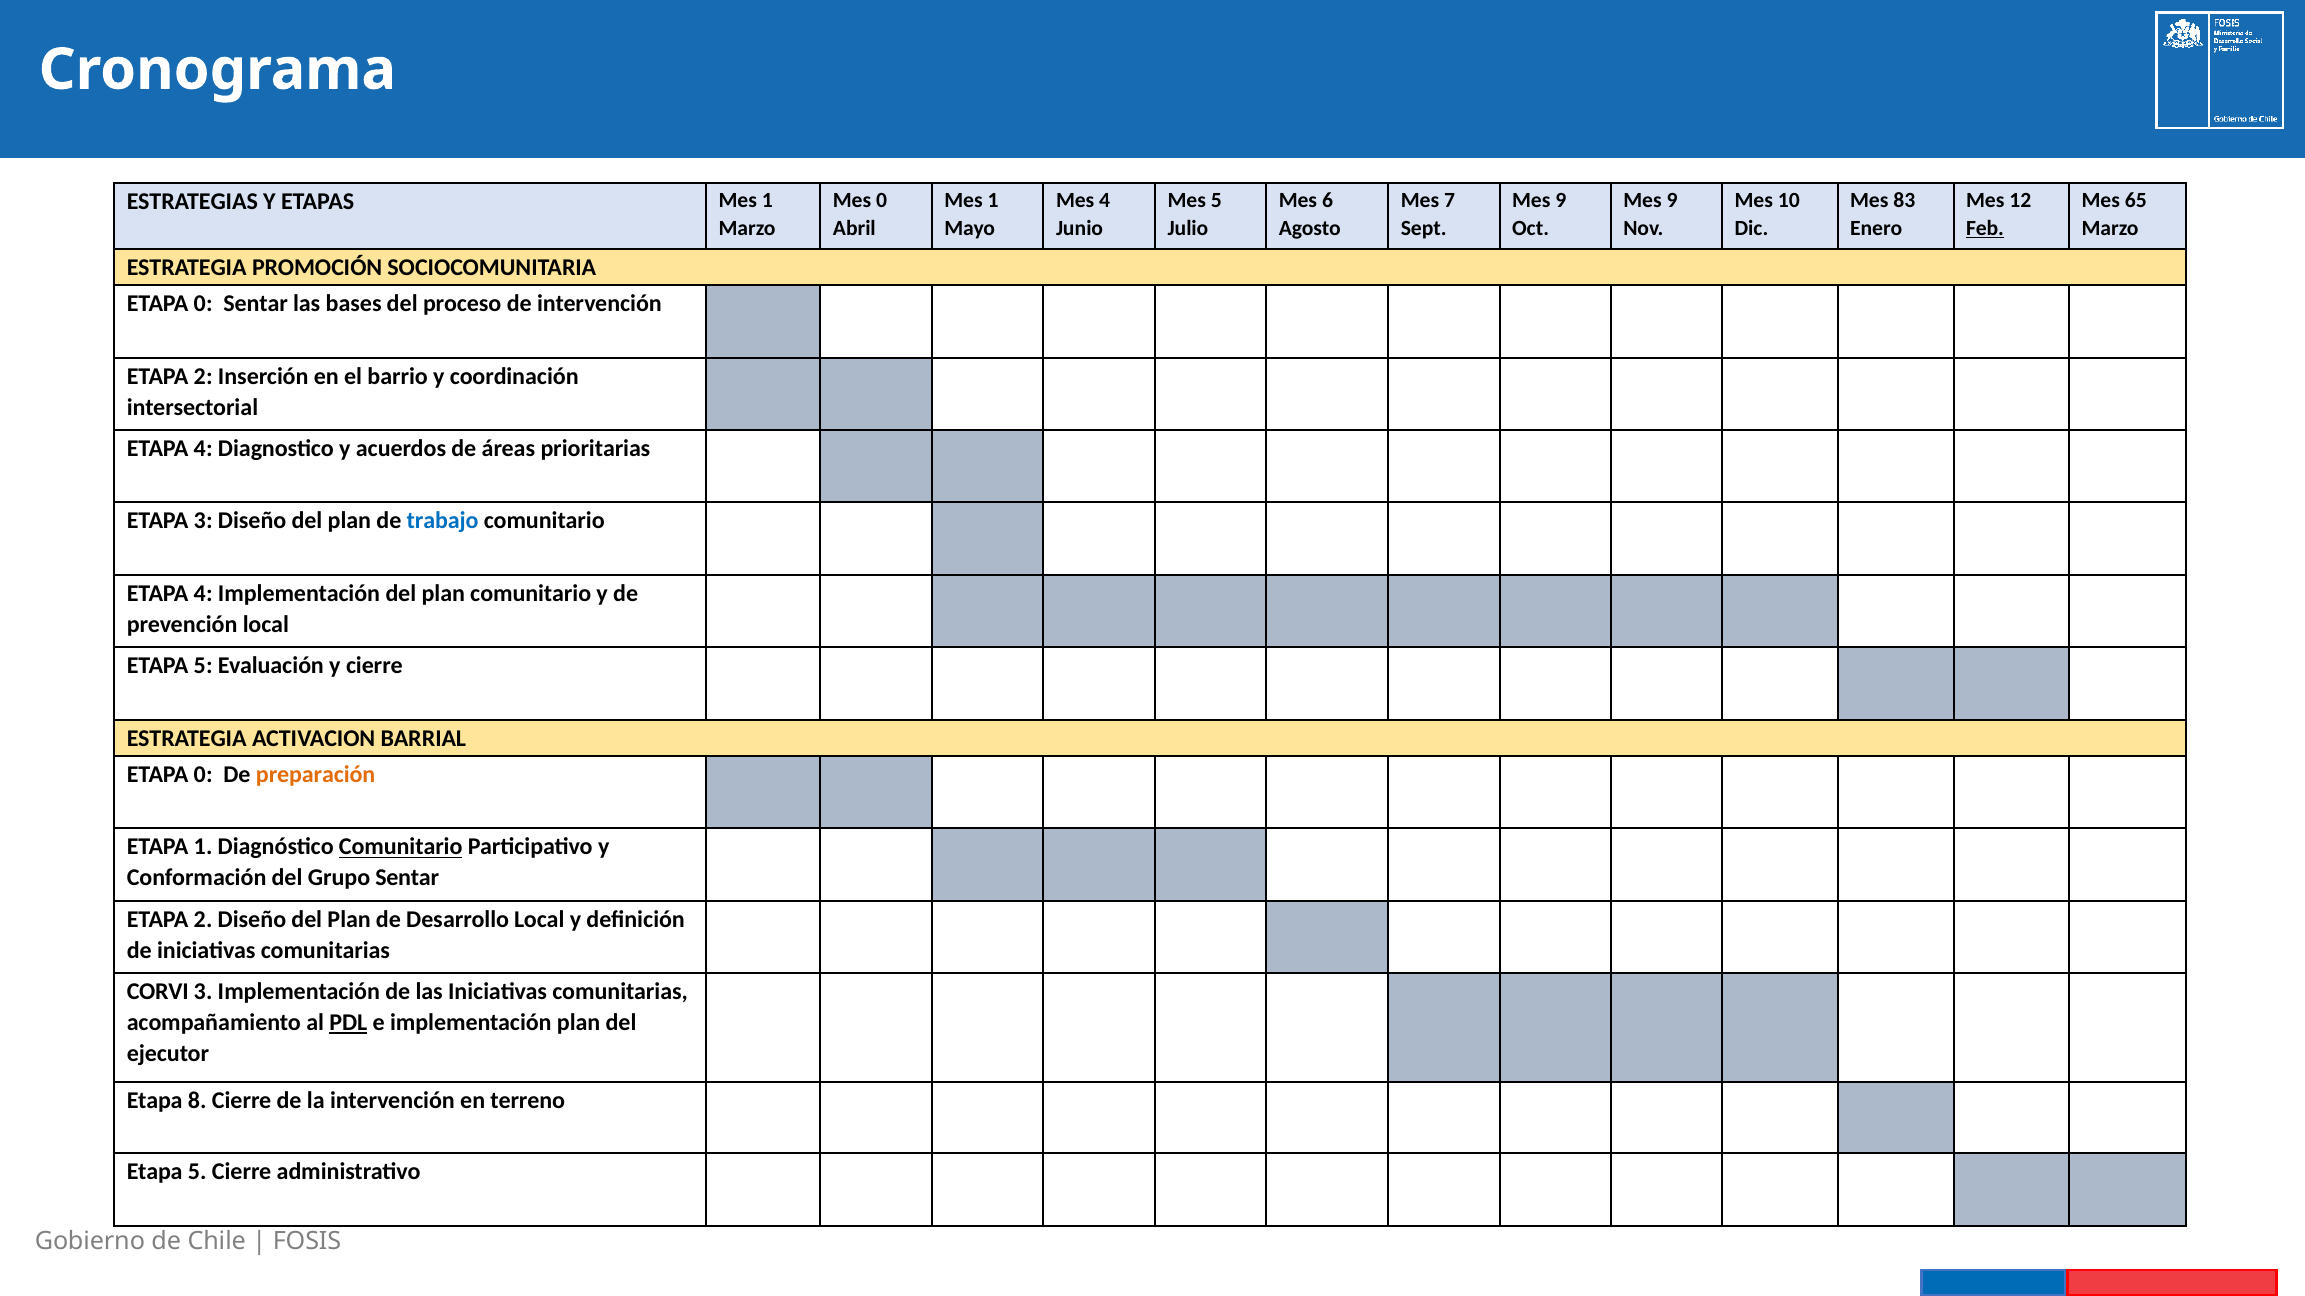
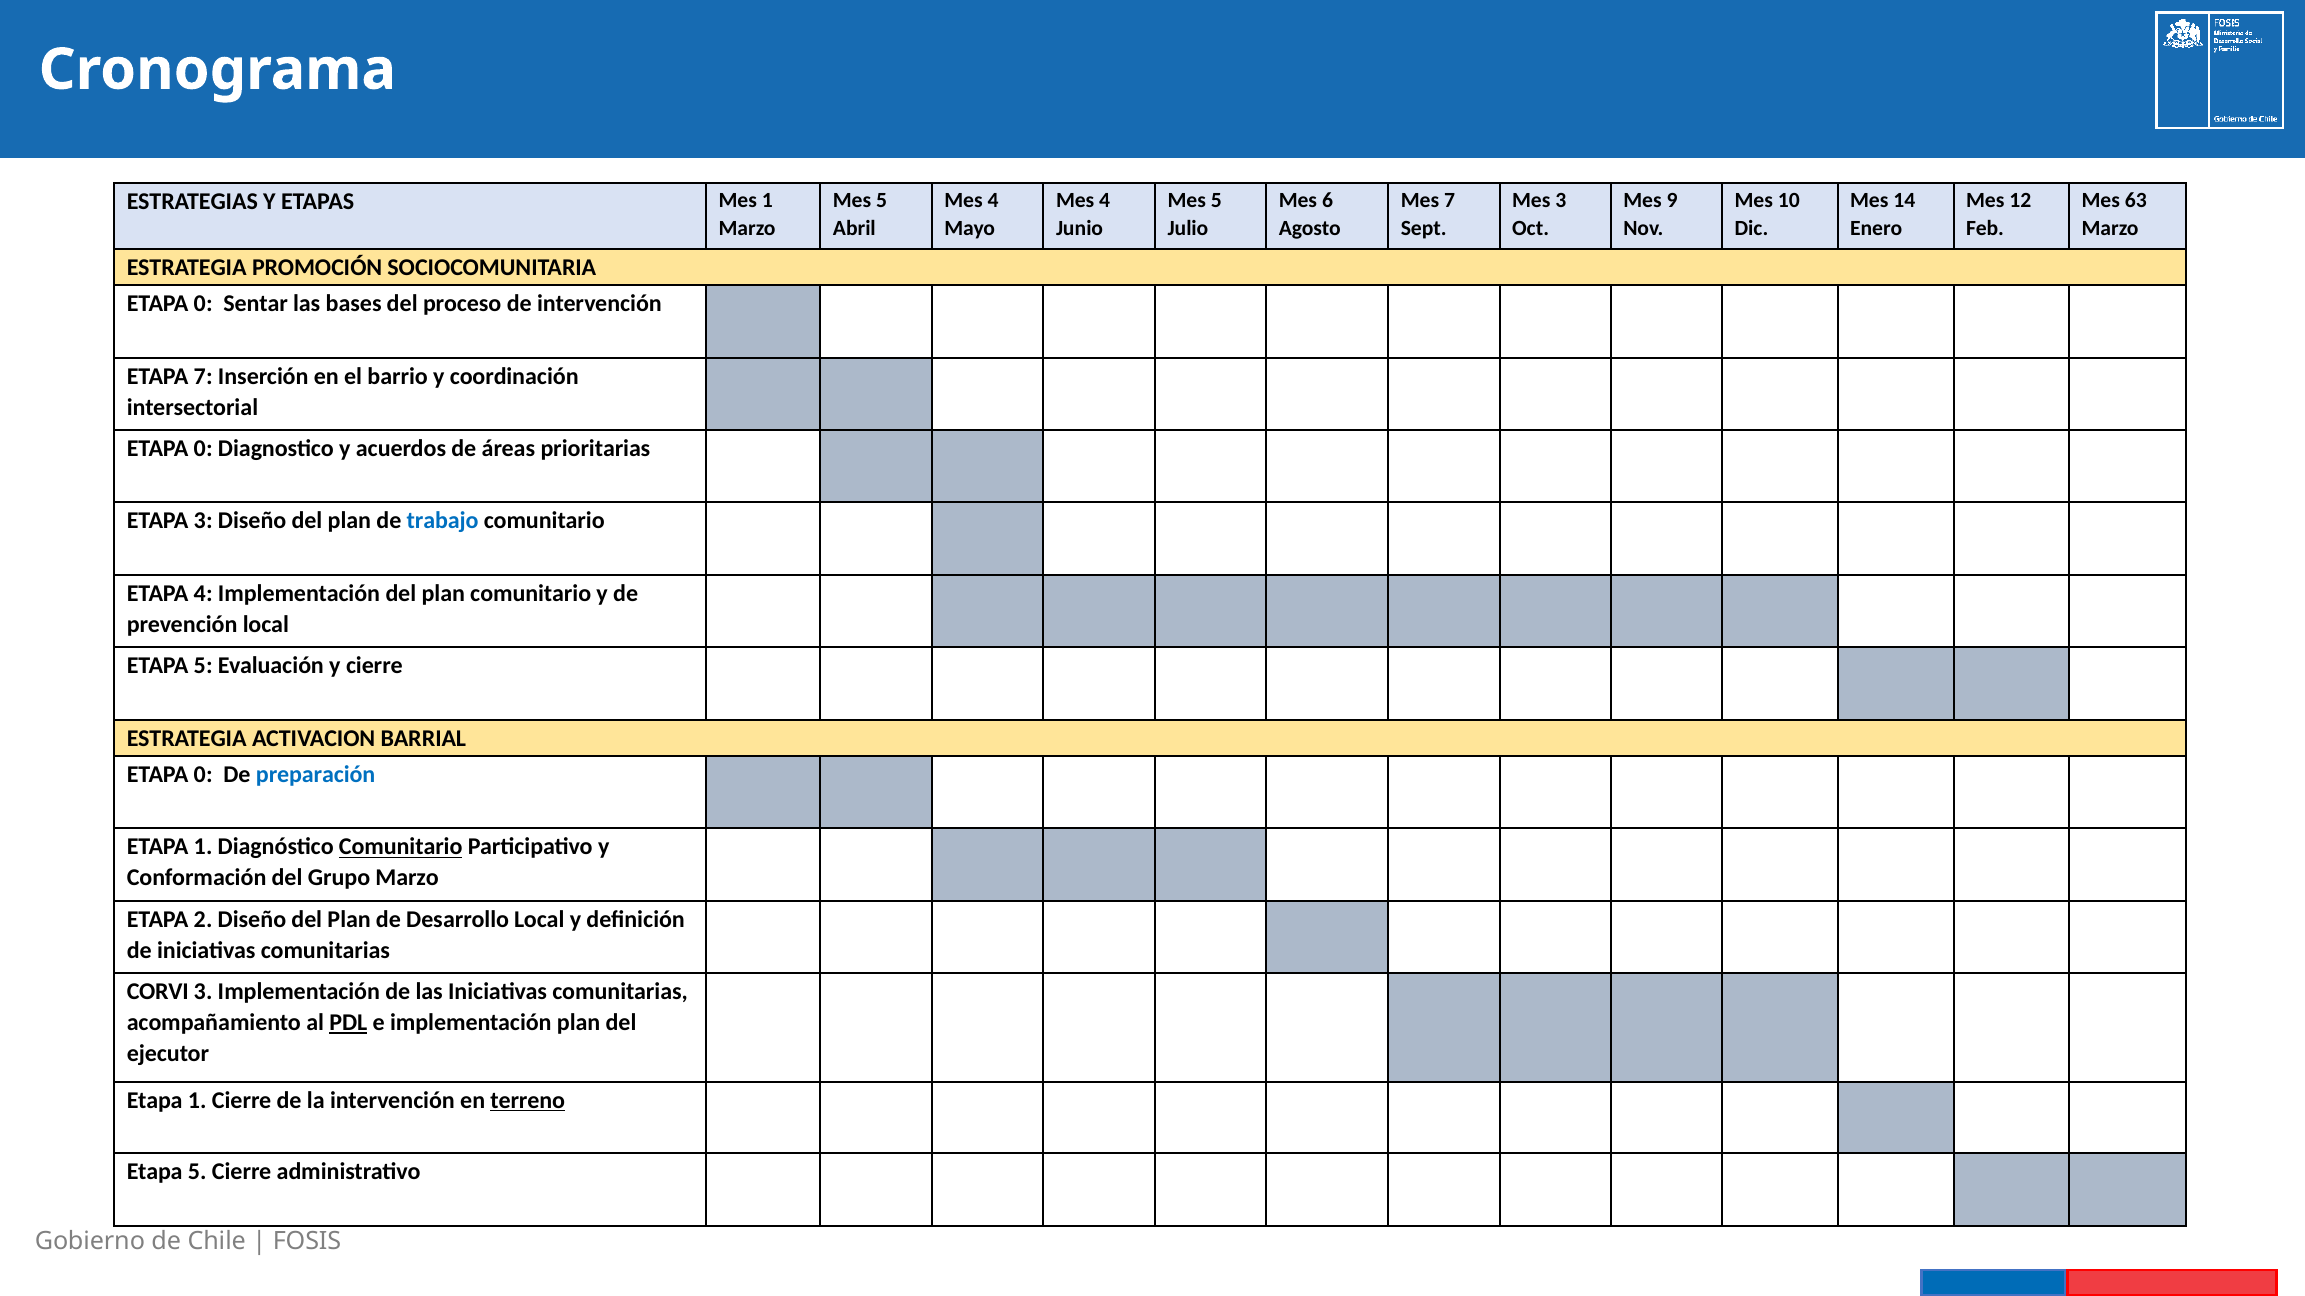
0 at (882, 200): 0 -> 5
1 at (993, 200): 1 -> 4
9 at (1561, 200): 9 -> 3
83: 83 -> 14
65: 65 -> 63
Feb underline: present -> none
2 at (203, 376): 2 -> 7
4 at (203, 449): 4 -> 0
preparación colour: orange -> blue
Grupo Sentar: Sentar -> Marzo
8 at (197, 1101): 8 -> 1
terreno underline: none -> present
